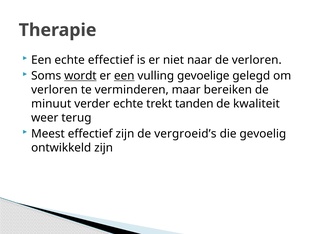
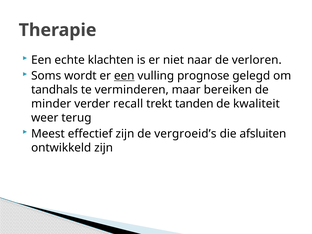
echte effectief: effectief -> klachten
wordt underline: present -> none
gevoelige: gevoelige -> prognose
verloren at (54, 90): verloren -> tandhals
minuut: minuut -> minder
verder echte: echte -> recall
gevoelig: gevoelig -> afsluiten
